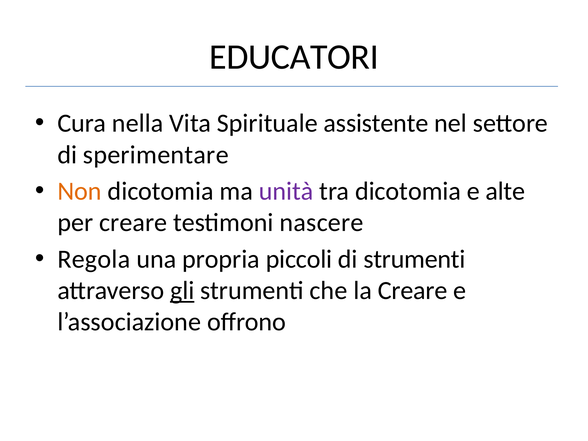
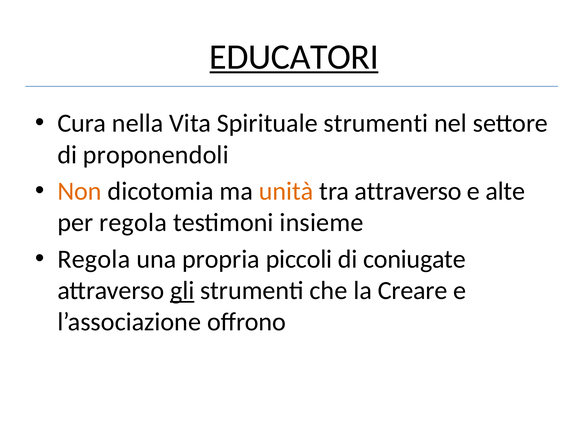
EDUCATORI underline: none -> present
Spirituale assistente: assistente -> strumenti
sperimentare: sperimentare -> proponendoli
unità colour: purple -> orange
tra dicotomia: dicotomia -> attraverso
per creare: creare -> regola
nascere: nascere -> insieme
di strumenti: strumenti -> coniugate
